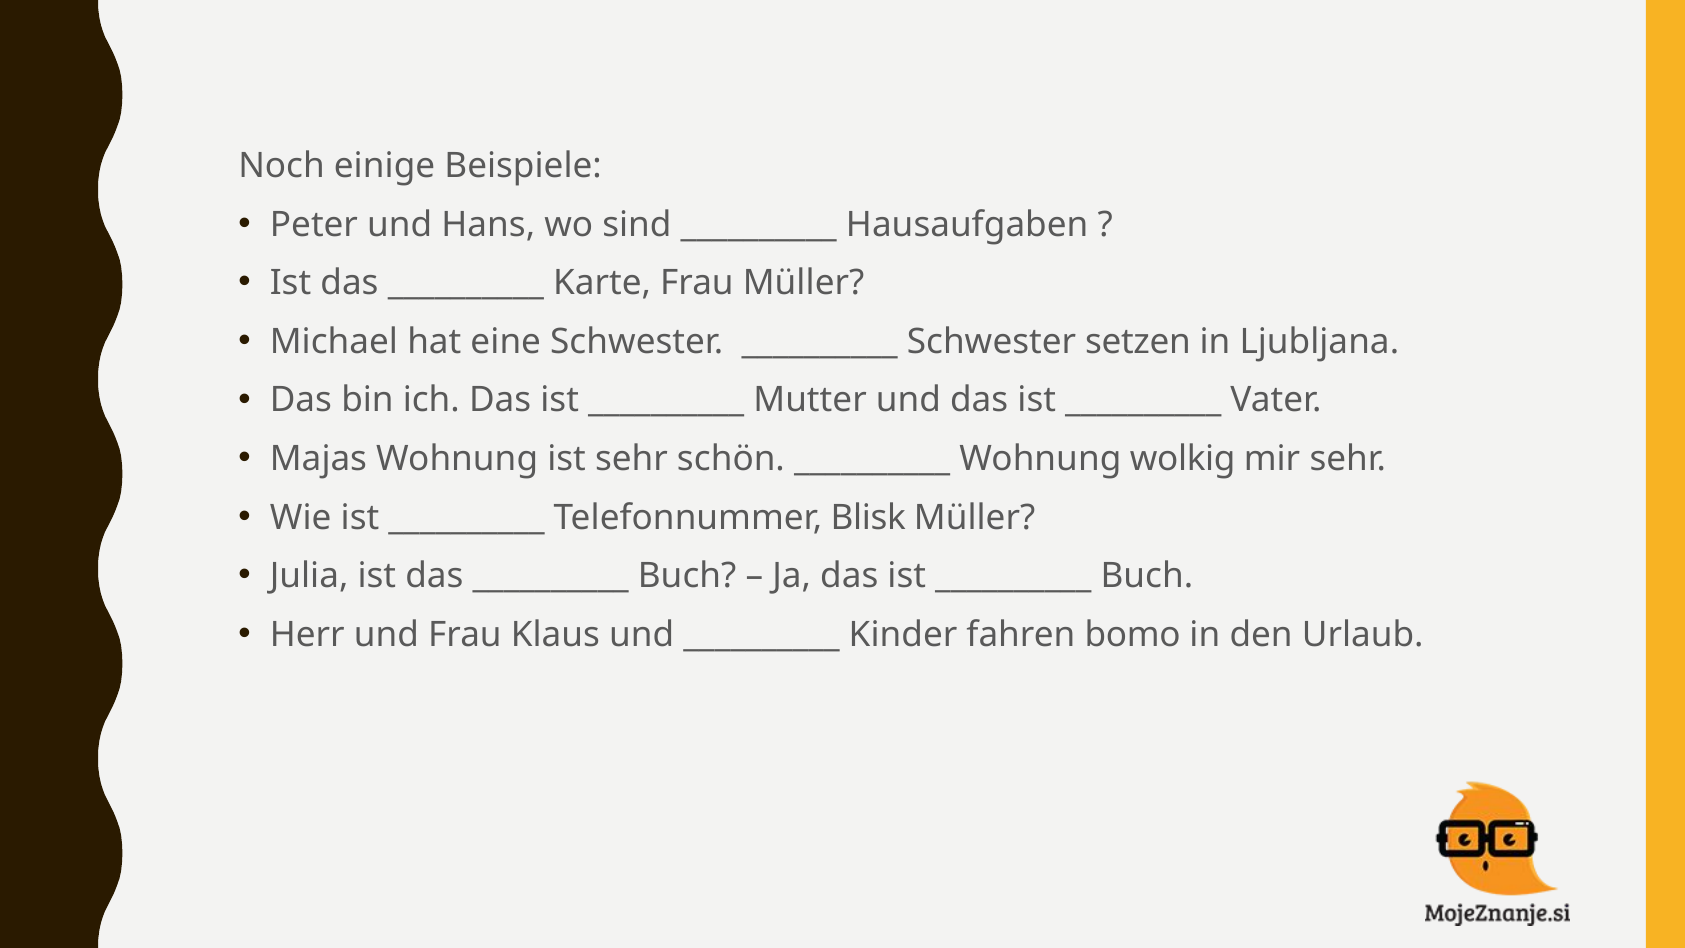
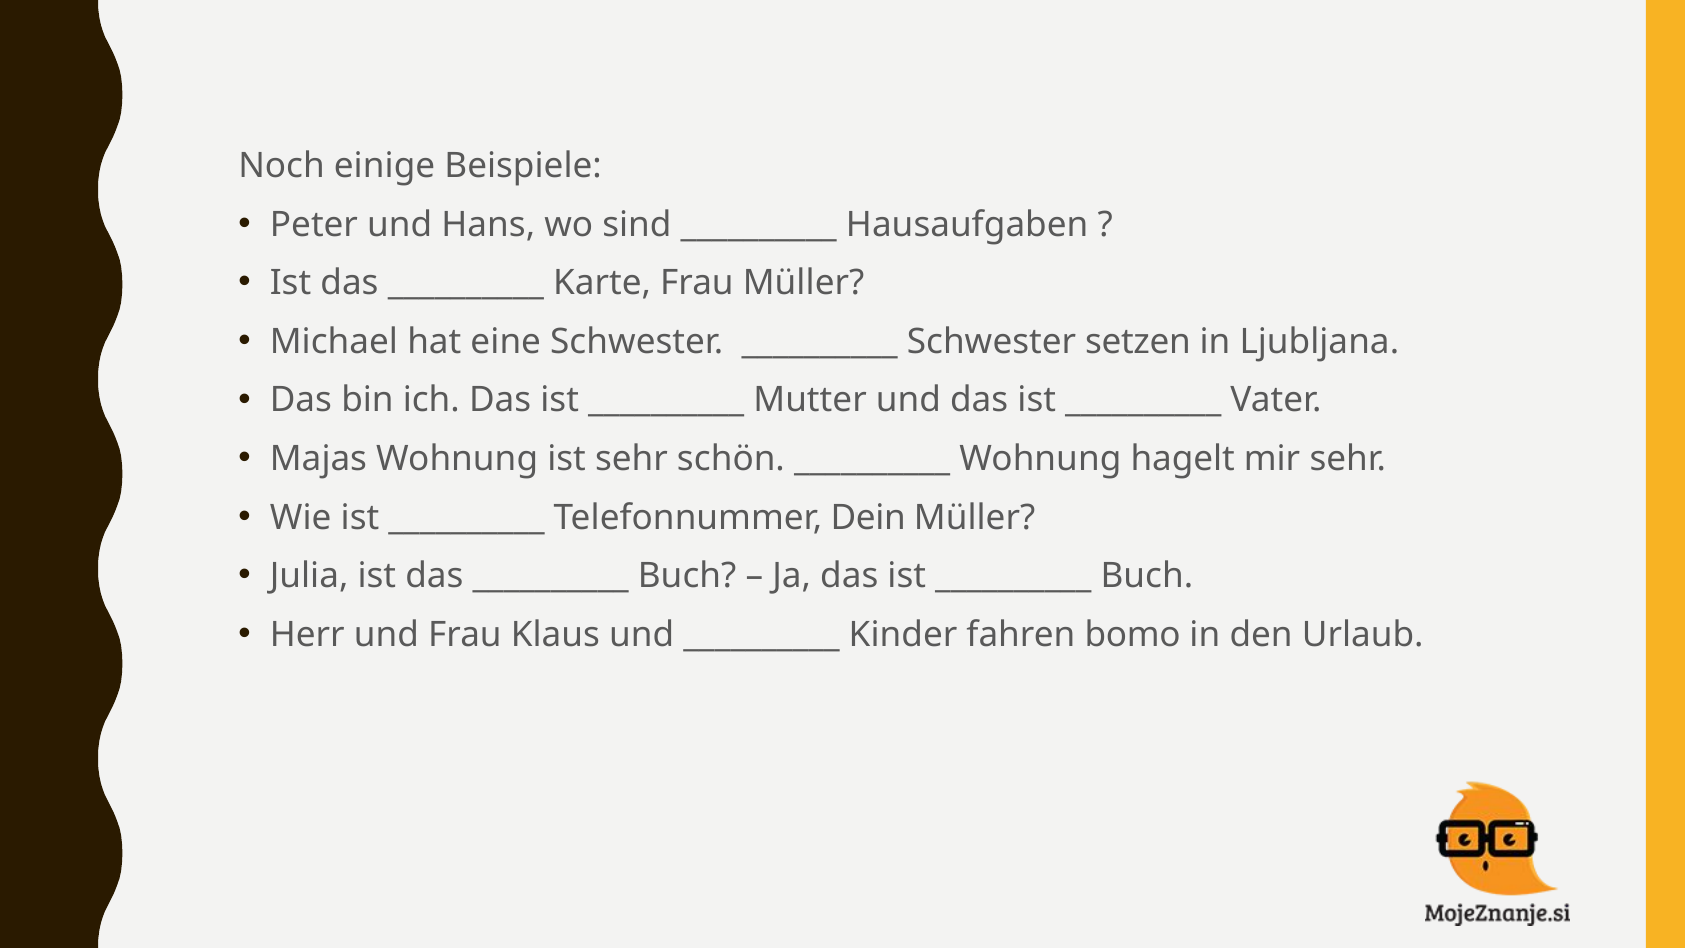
wolkig: wolkig -> hagelt
Blisk: Blisk -> Dein
